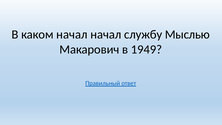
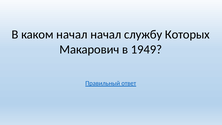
Мыслью: Мыслью -> Которых
